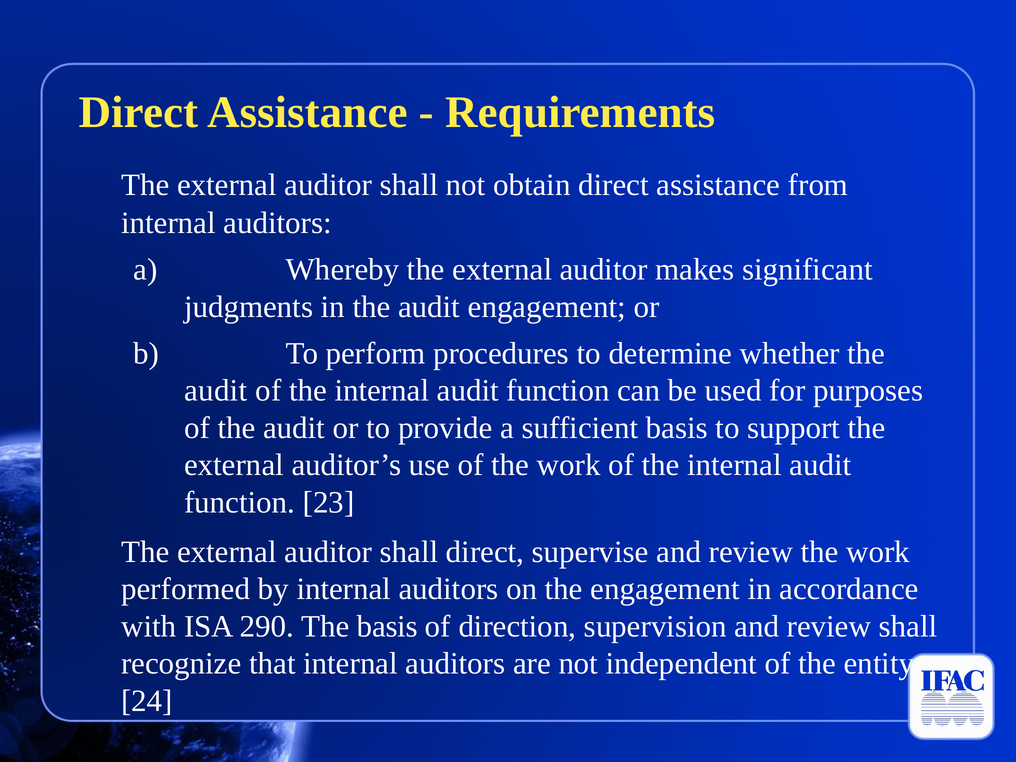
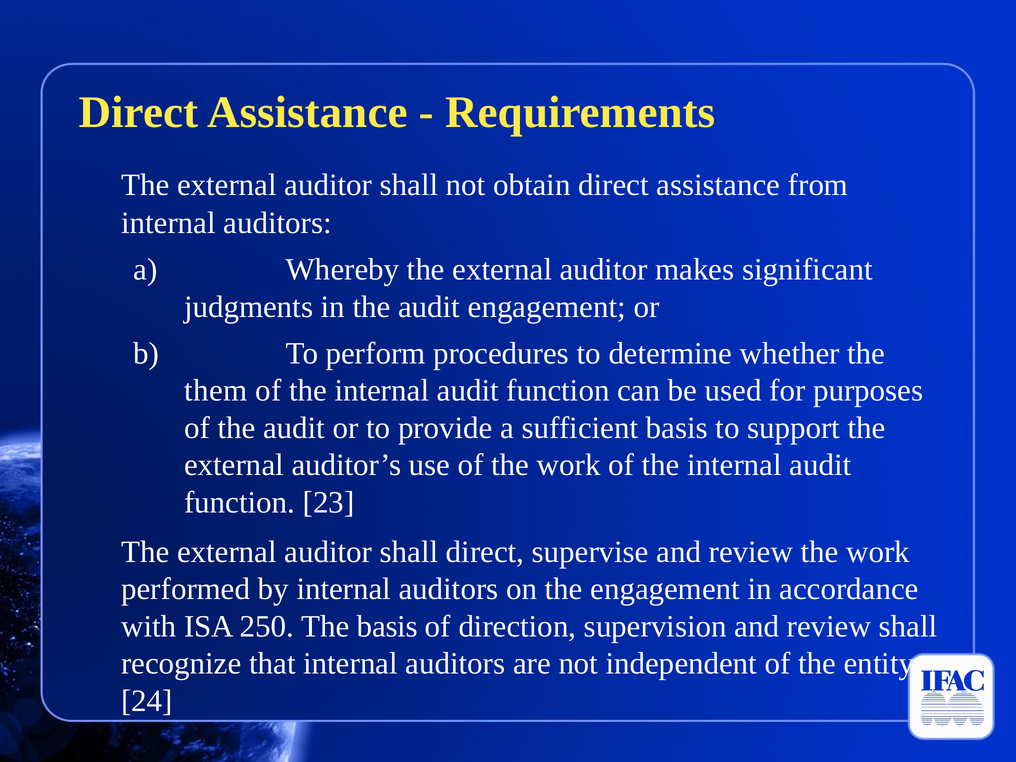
audit at (216, 391): audit -> them
290: 290 -> 250
